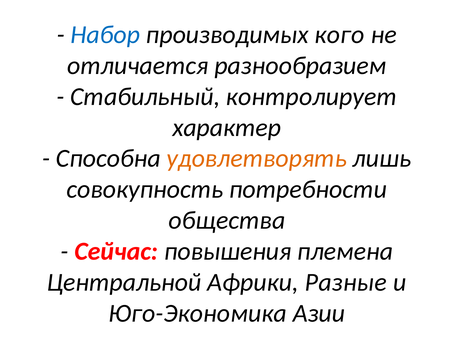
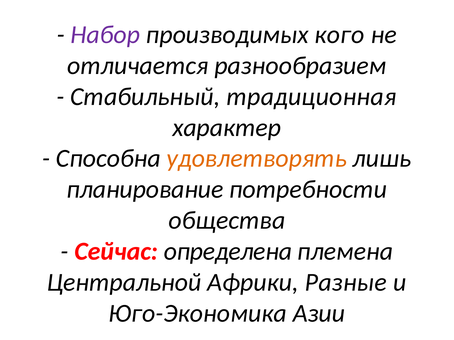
Набор colour: blue -> purple
контролирует: контролирует -> традиционная
совокупность: совокупность -> планирование
повышения: повышения -> определена
